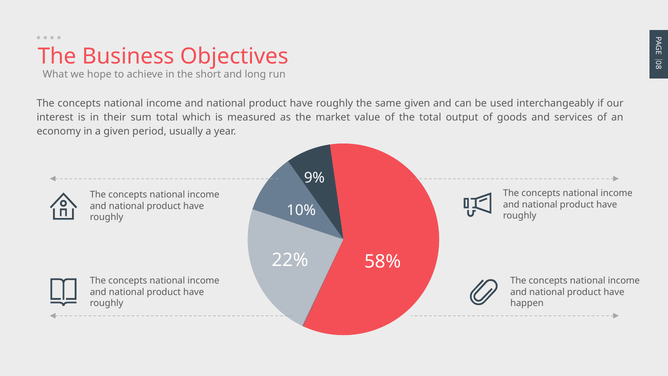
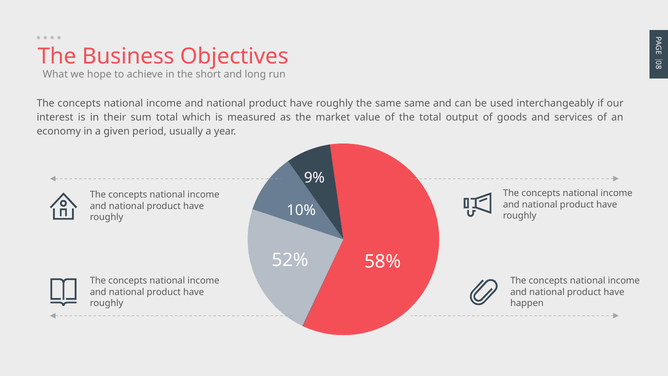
same given: given -> same
22%: 22% -> 52%
